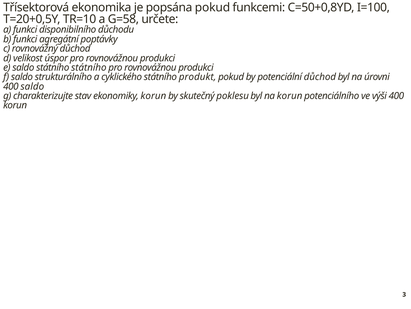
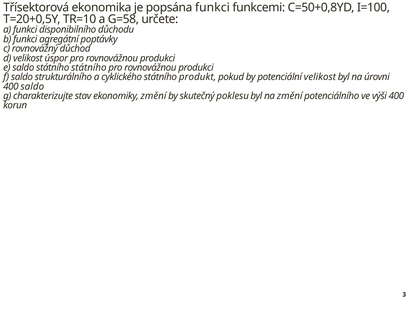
popsána pokud: pokud -> funkci
potenciální důchod: důchod -> velikost
ekonomiky korun: korun -> změní
na korun: korun -> změní
